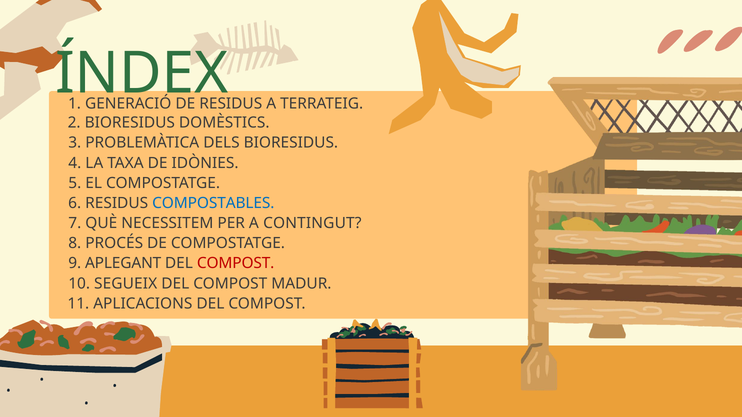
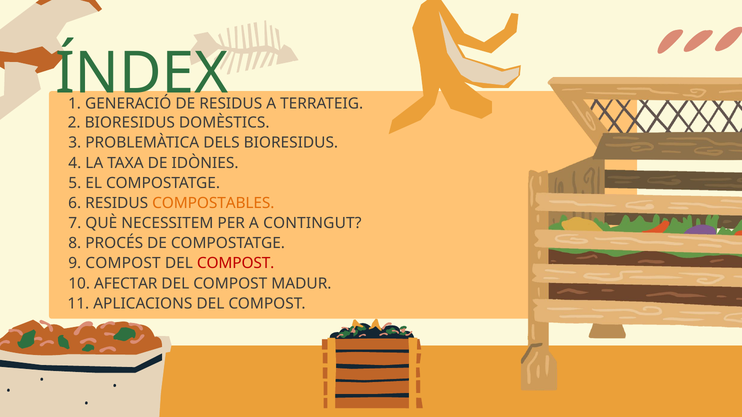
COMPOSTABLES colour: blue -> orange
9 APLEGANT: APLEGANT -> COMPOST
SEGUEIX: SEGUEIX -> AFECTAR
